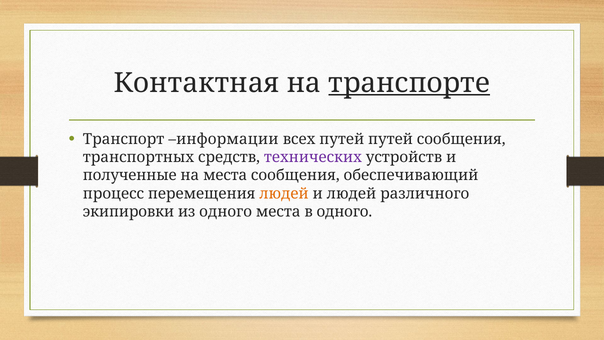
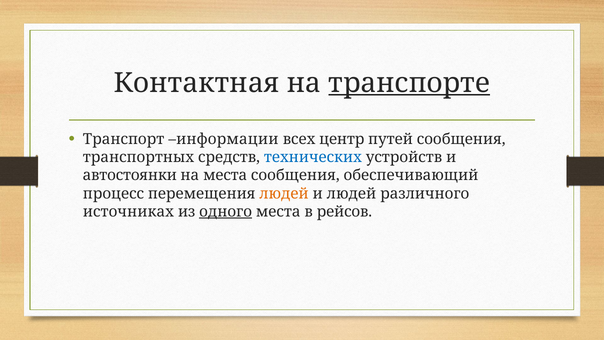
всех путей: путей -> центр
технических colour: purple -> blue
полученные: полученные -> автостоянки
экипировки: экипировки -> источниках
одного at (226, 212) underline: none -> present
в одного: одного -> рейсов
